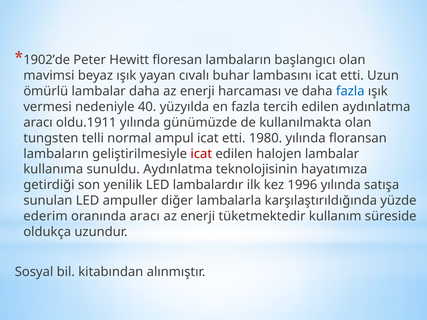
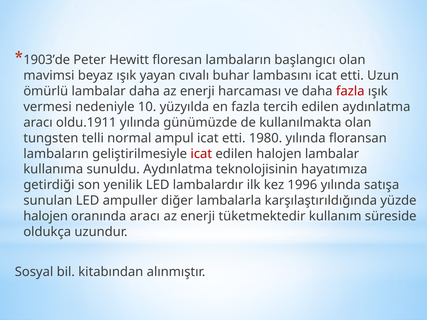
1902’de: 1902’de -> 1903’de
fazla at (350, 91) colour: blue -> red
40: 40 -> 10
ederim at (45, 216): ederim -> halojen
